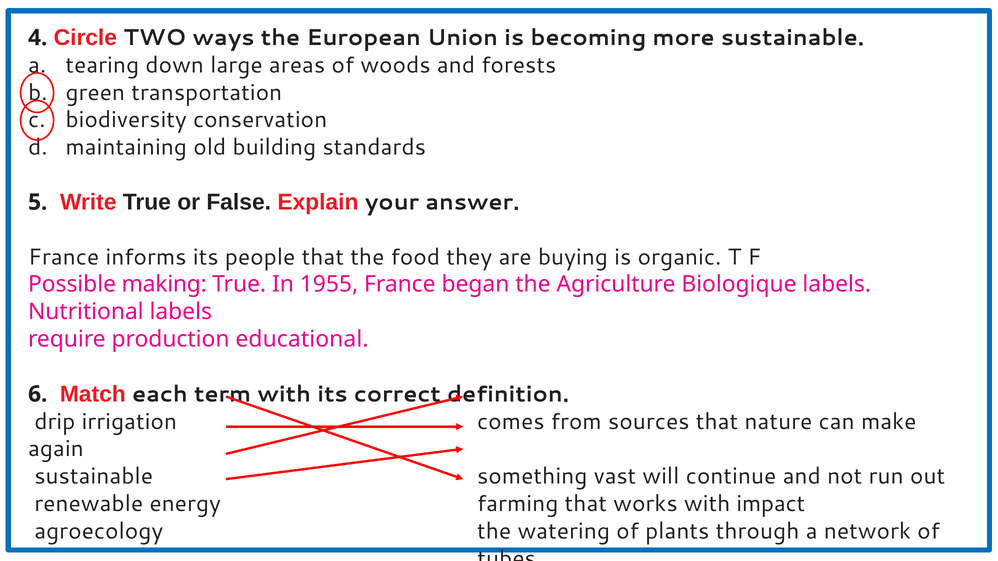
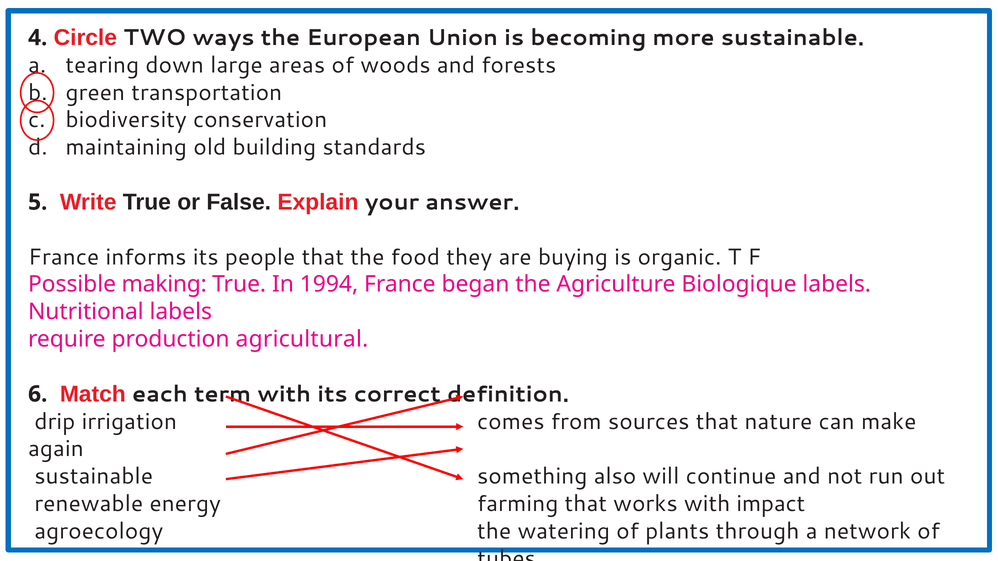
1955: 1955 -> 1994
educational: educational -> agricultural
vast: vast -> also
